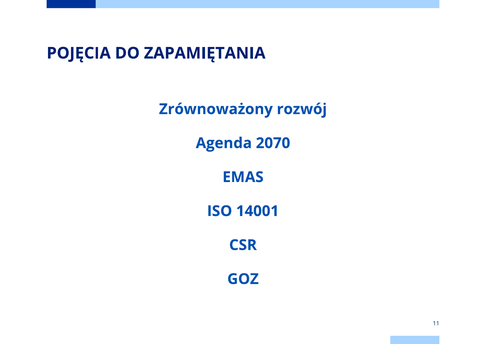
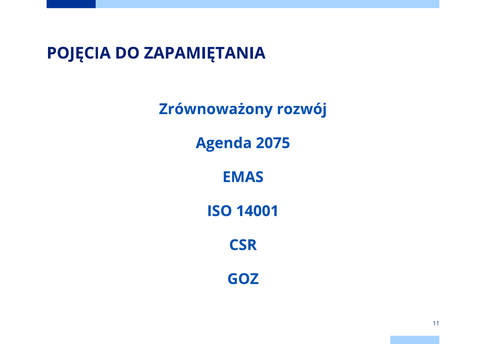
2070: 2070 -> 2075
